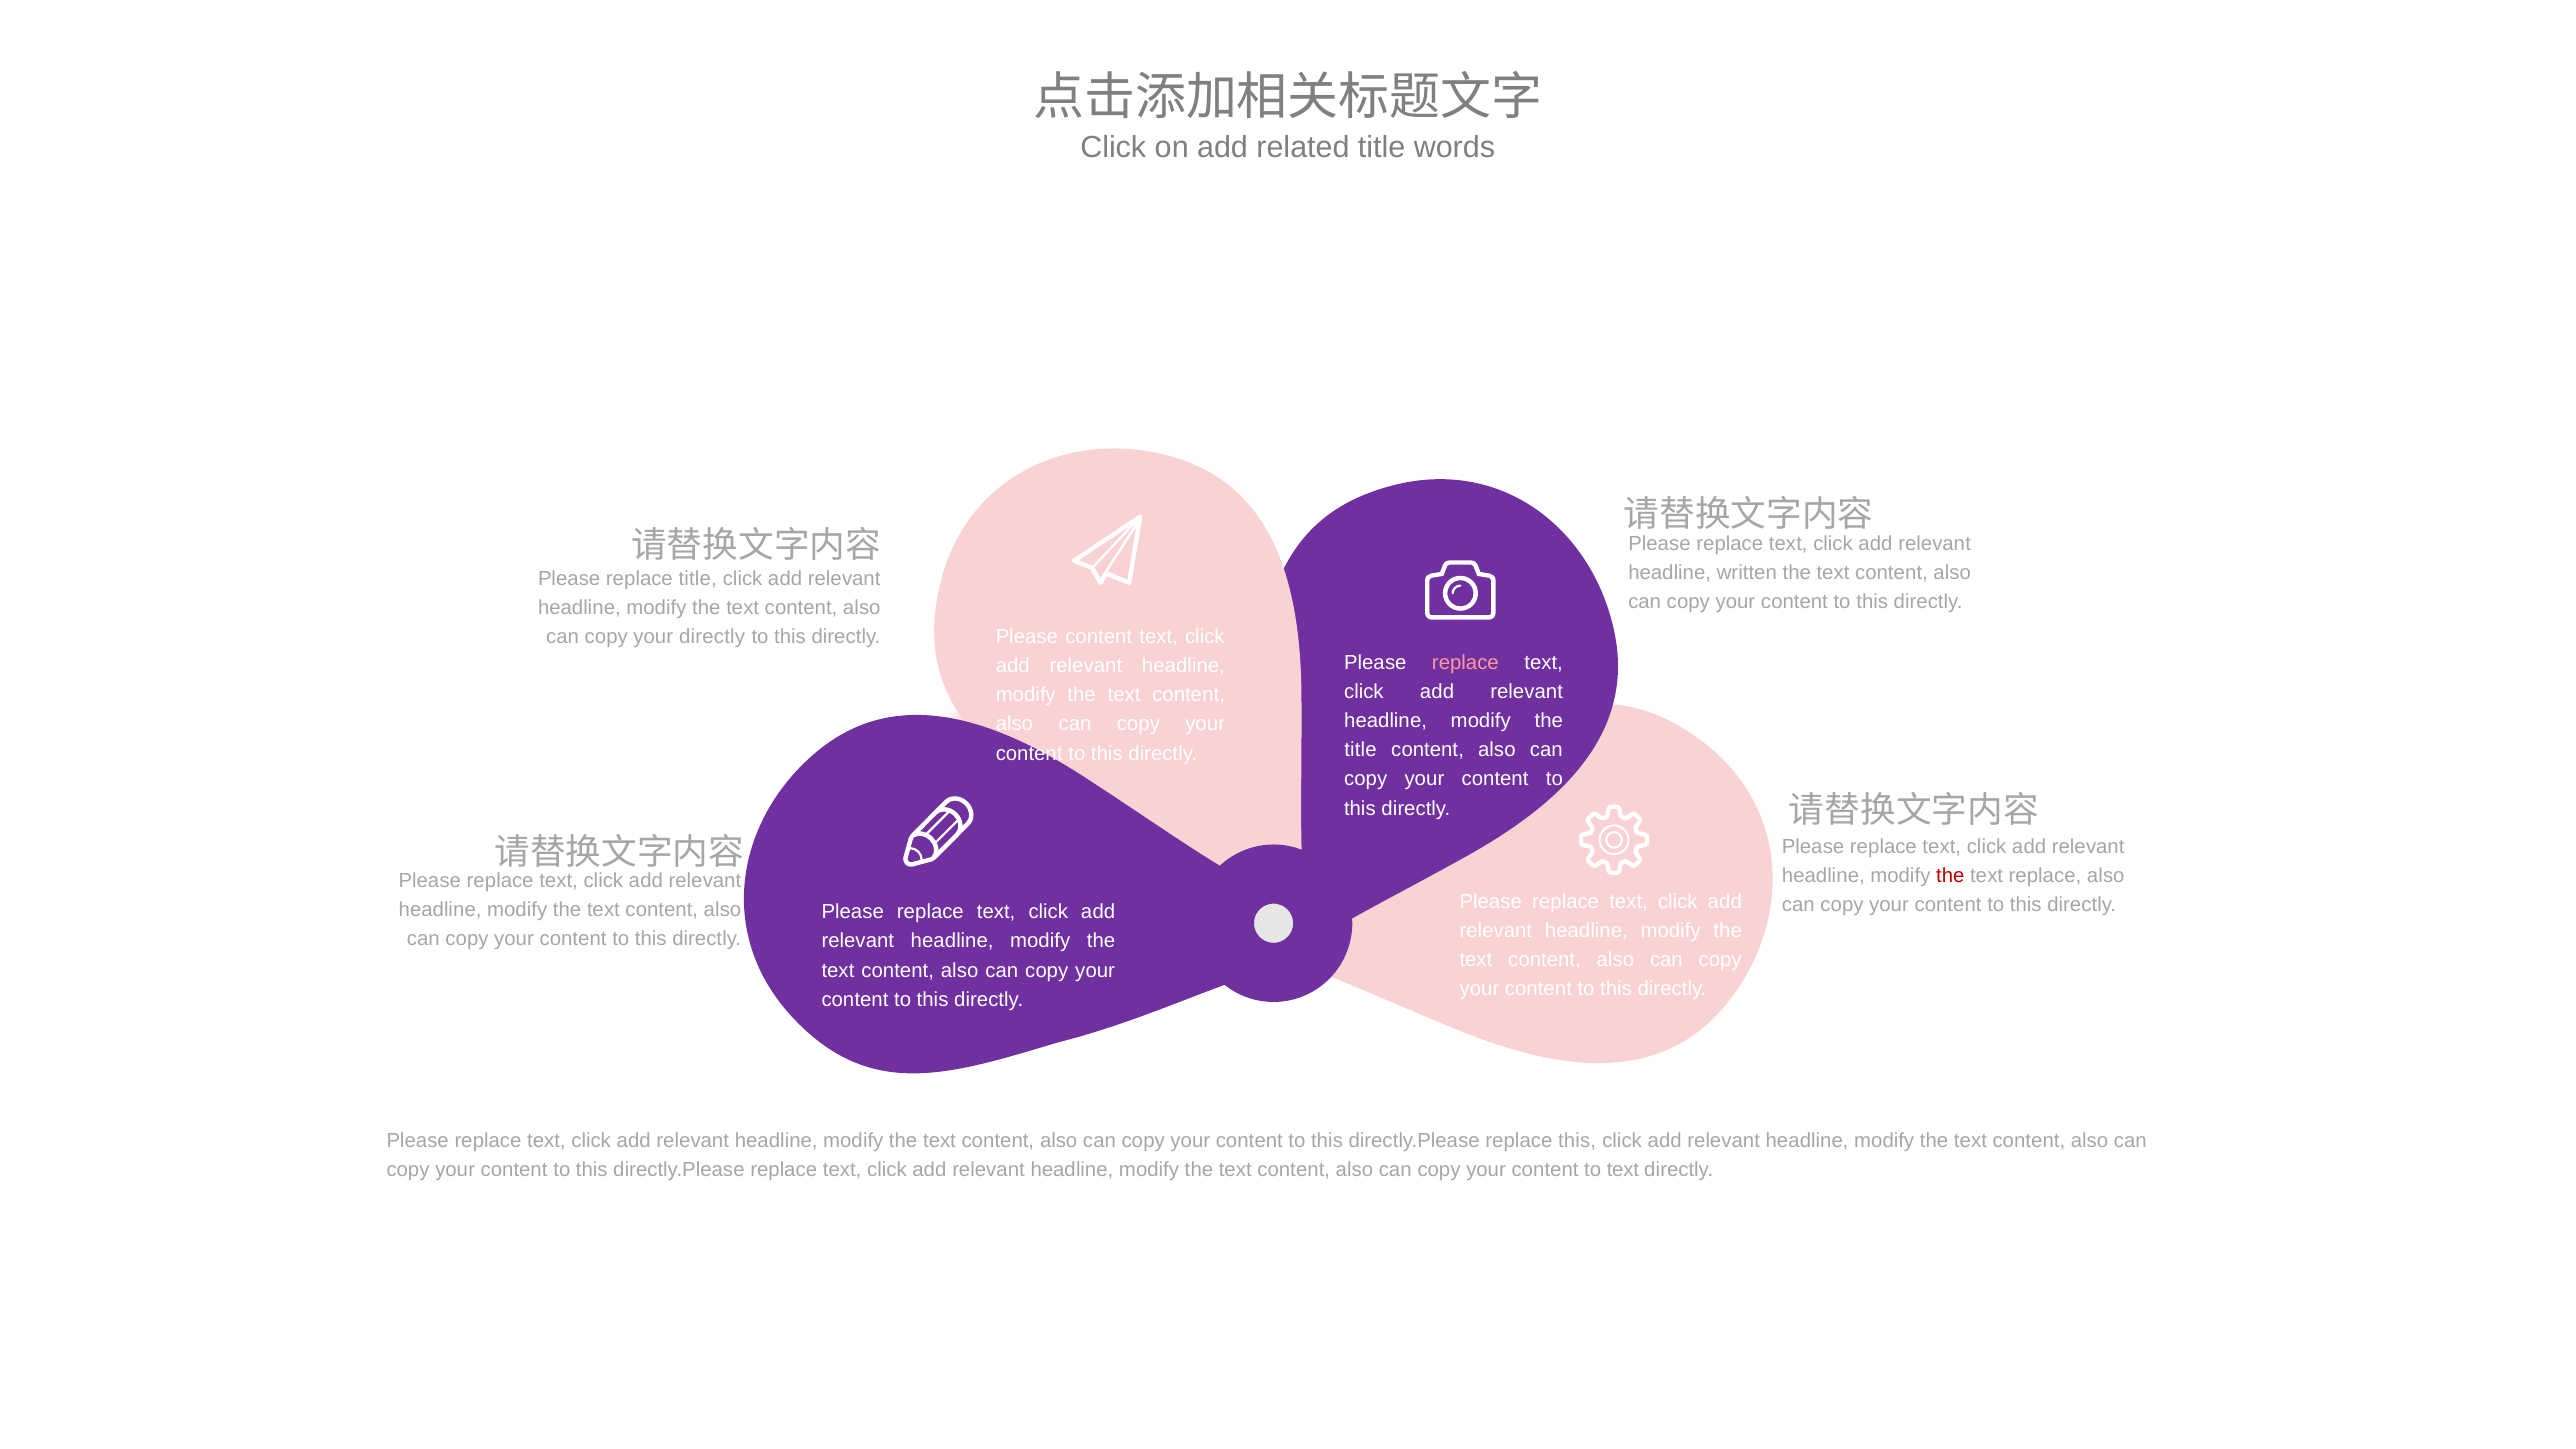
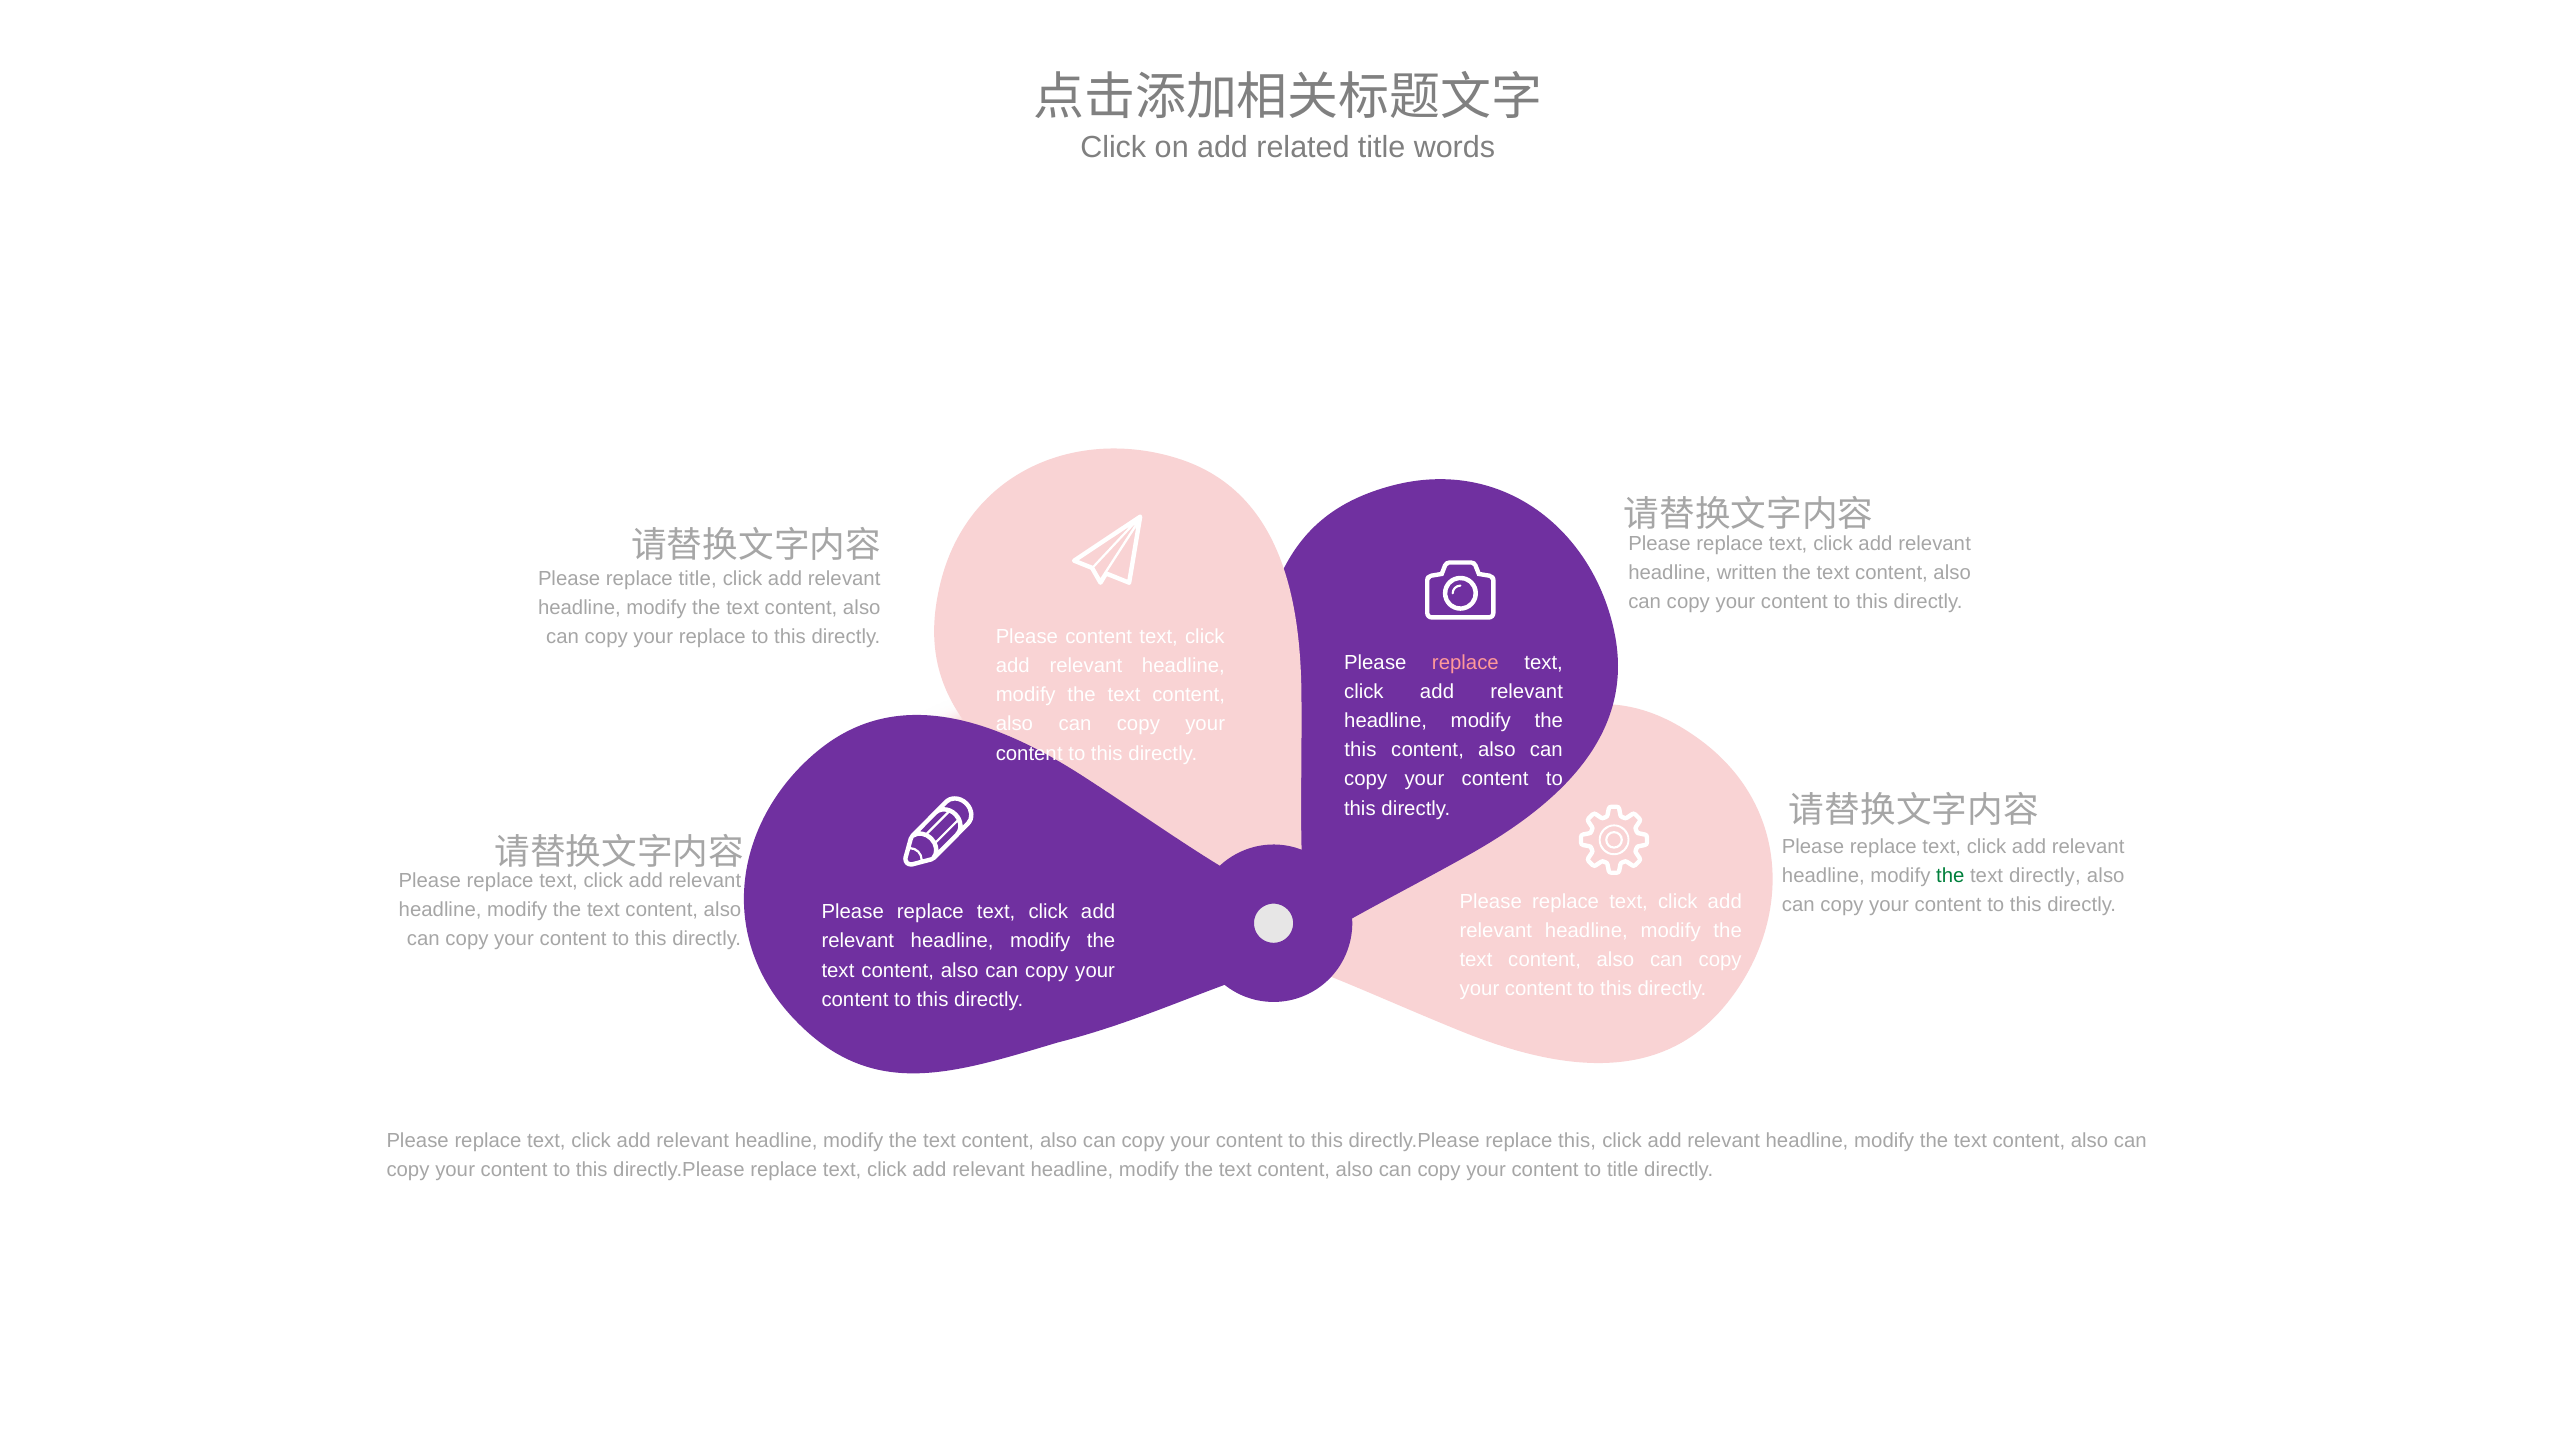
your directly: directly -> replace
title at (1360, 750): title -> this
the at (1950, 876) colour: red -> green
text replace: replace -> directly
to text: text -> title
